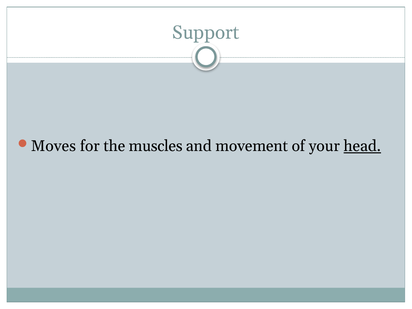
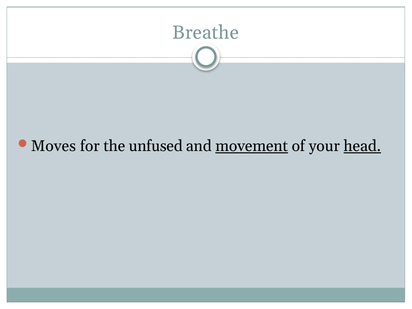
Support: Support -> Breathe
muscles: muscles -> unfused
movement underline: none -> present
